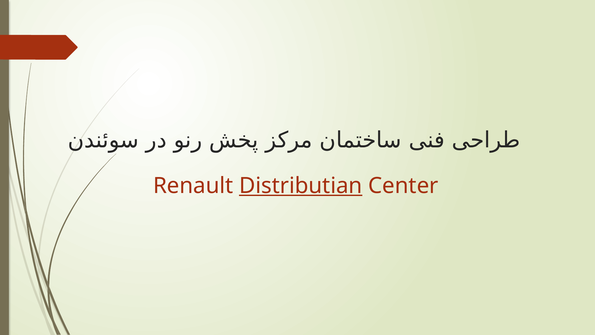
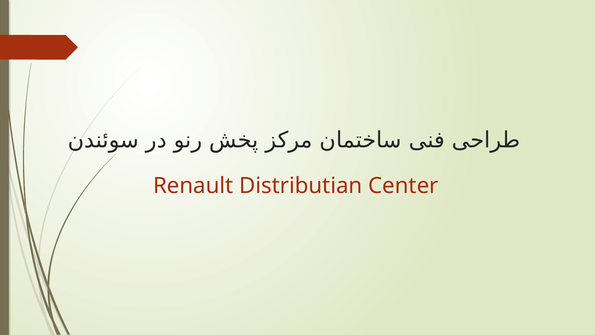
Distributian underline: present -> none
